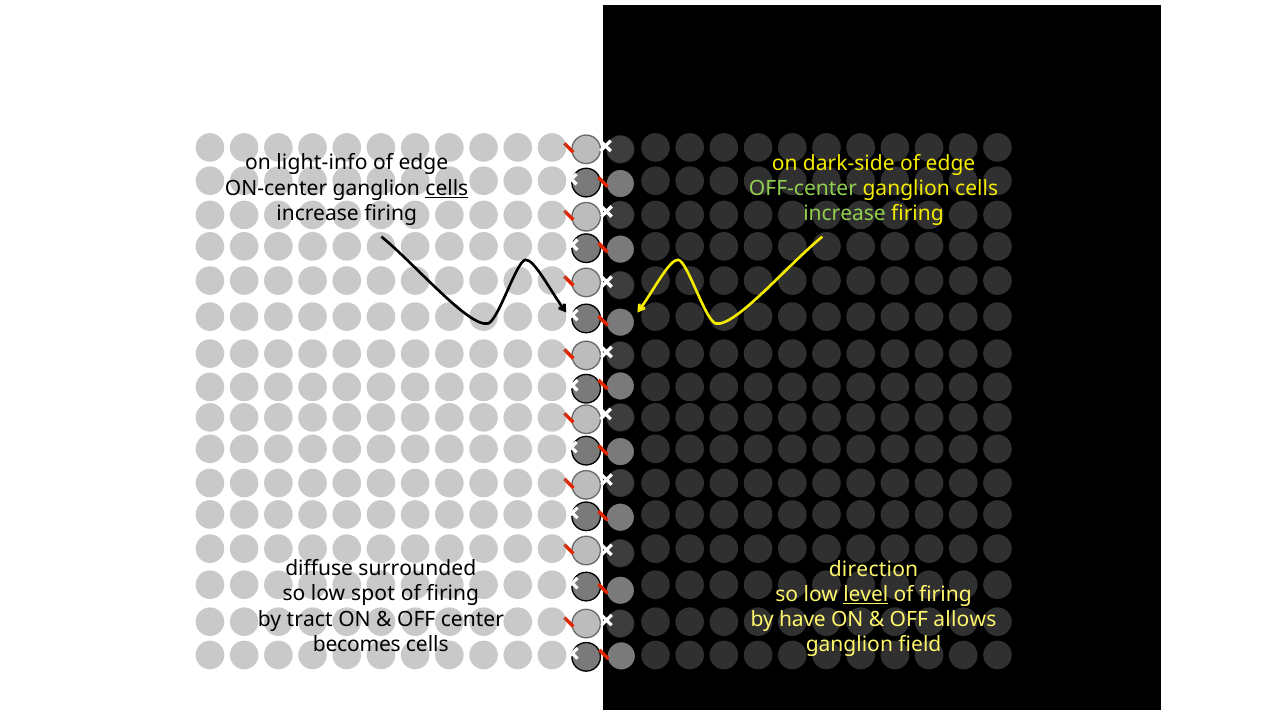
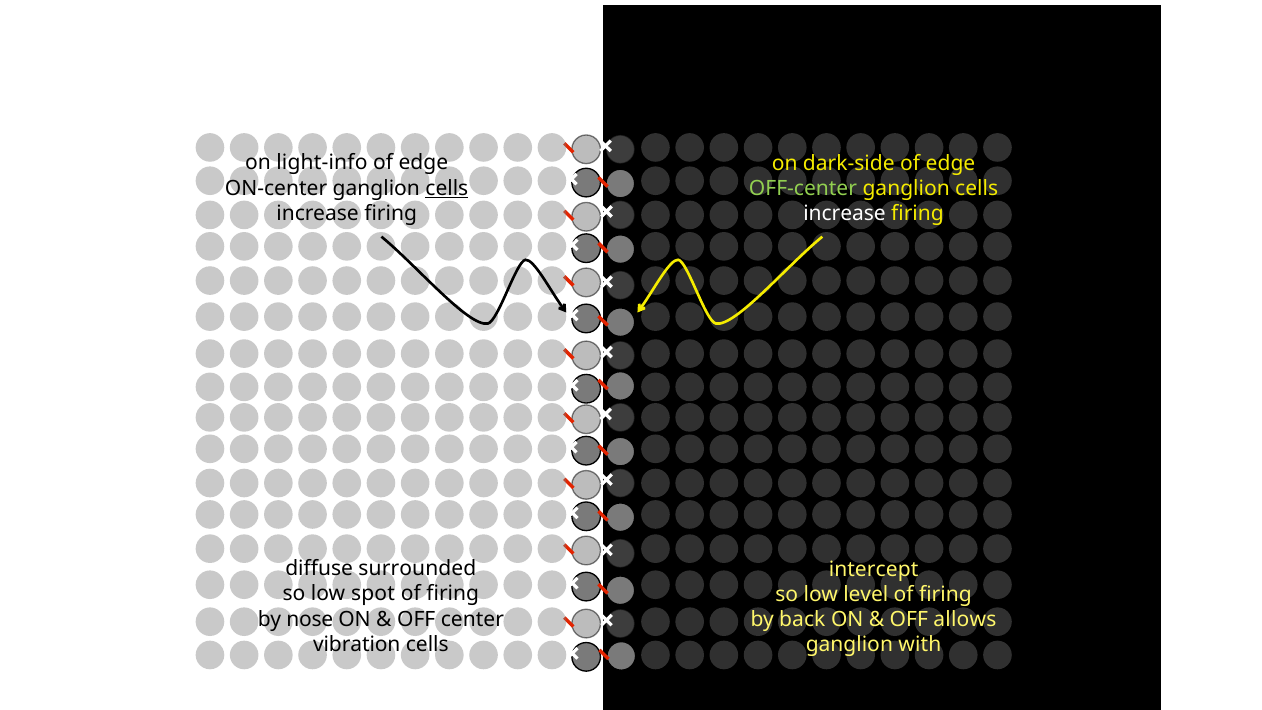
increase at (845, 214) colour: light green -> white
direction: direction -> intercept
level underline: present -> none
tract: tract -> nose
have: have -> back
becomes: becomes -> vibration
field: field -> with
